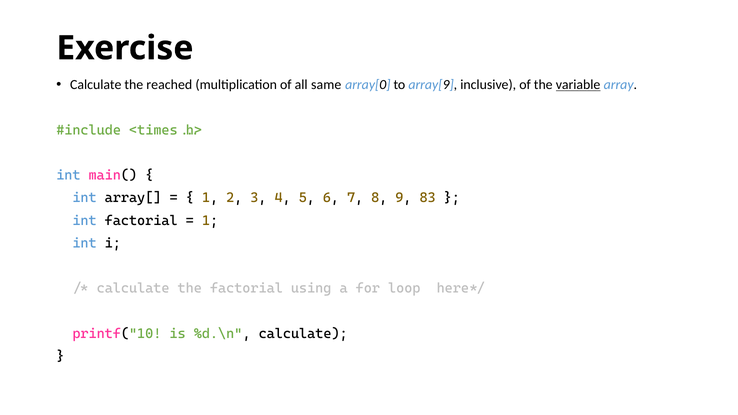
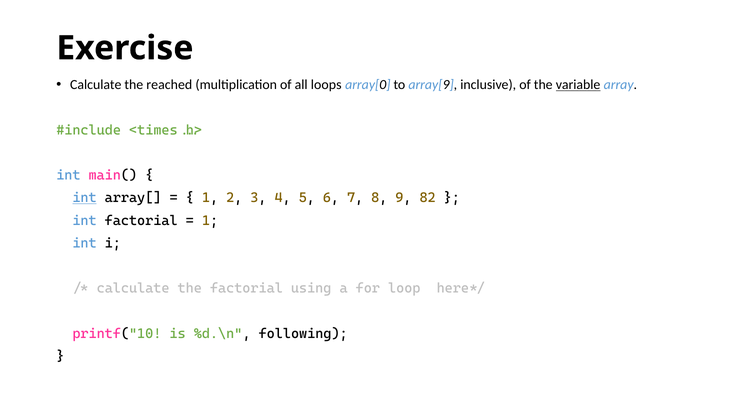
same: same -> loops
int at (85, 198) underline: none -> present
83: 83 -> 82
%d.\n calculate: calculate -> following
